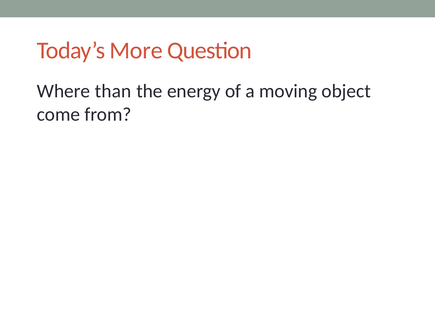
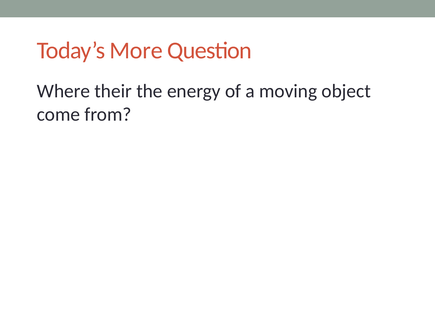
than: than -> their
